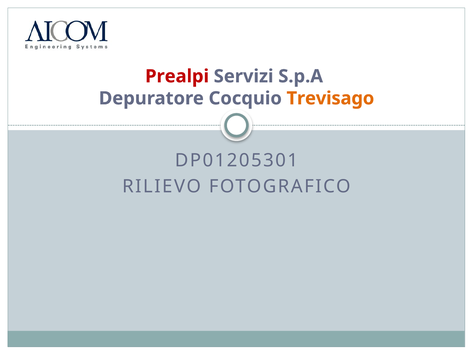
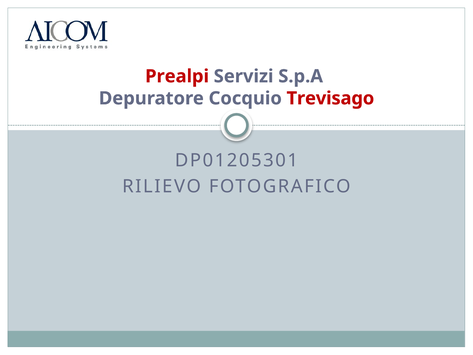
Trevisago colour: orange -> red
